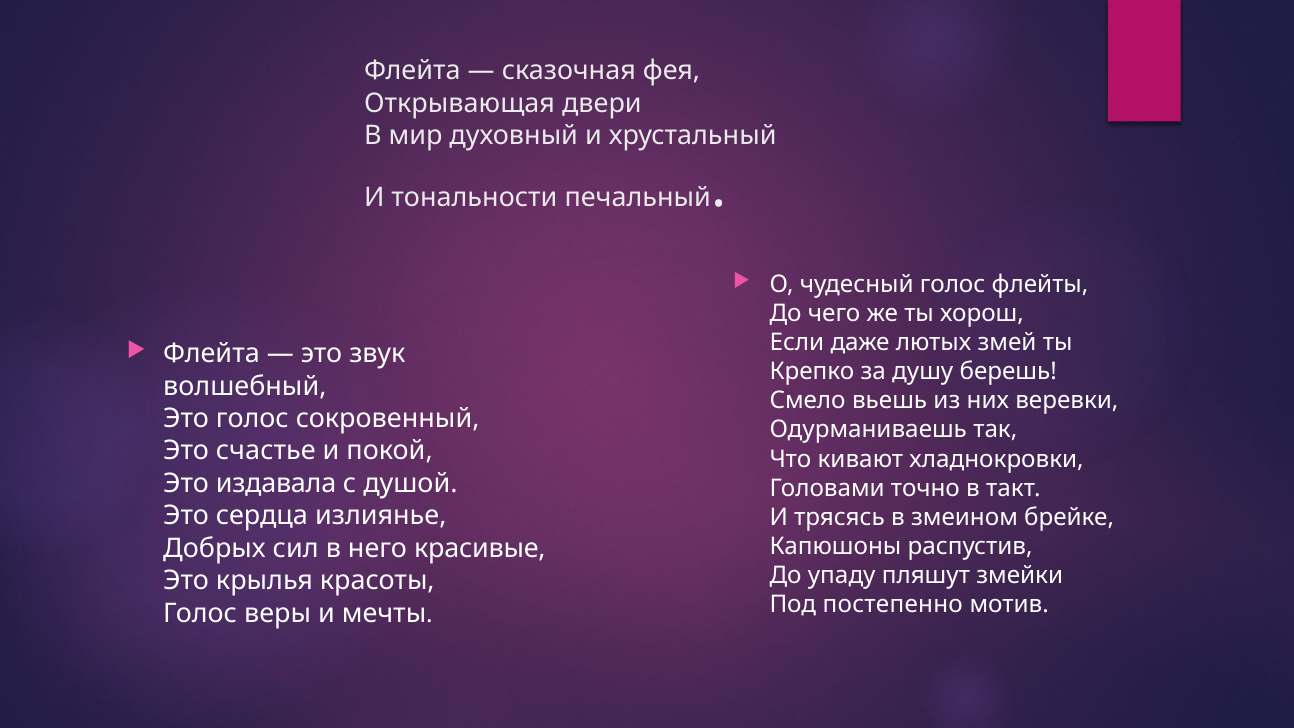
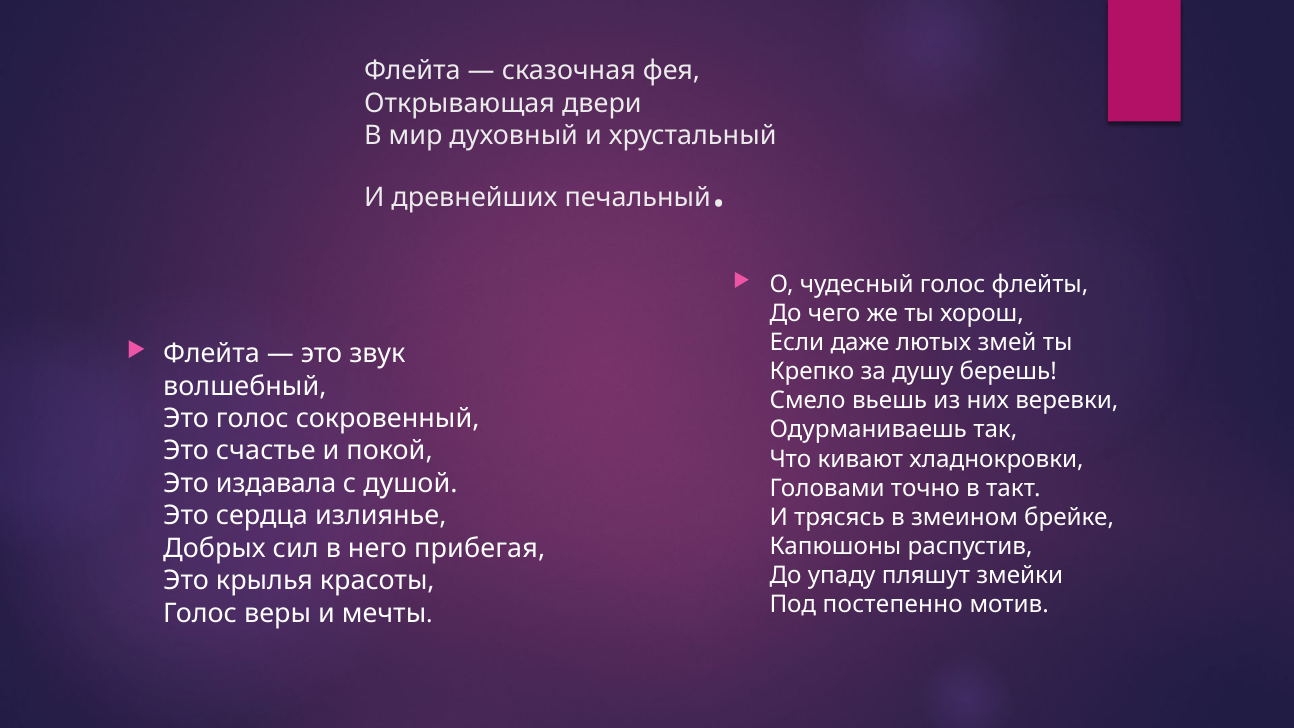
тональности: тональности -> древнейших
красивые: красивые -> прибегая
